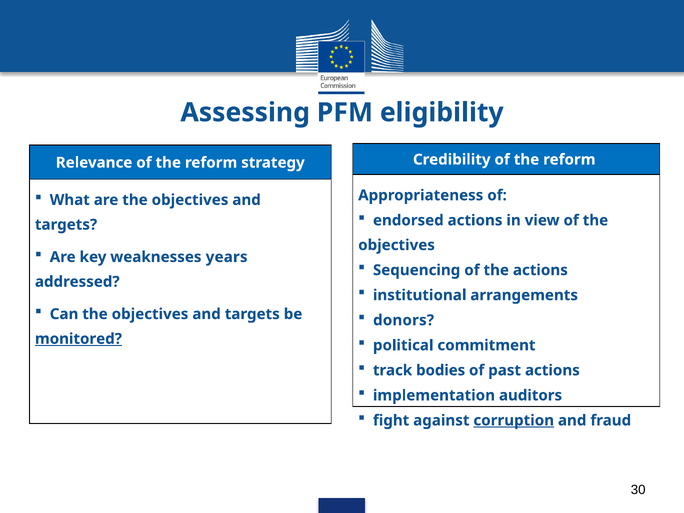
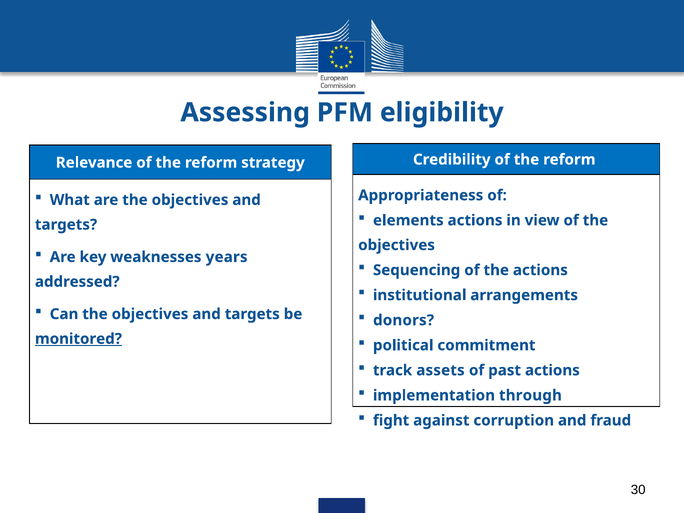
endorsed: endorsed -> elements
bodies: bodies -> assets
auditors: auditors -> through
corruption underline: present -> none
